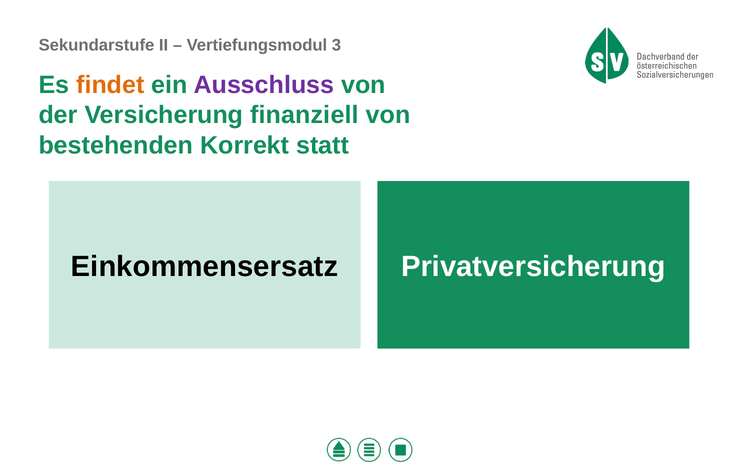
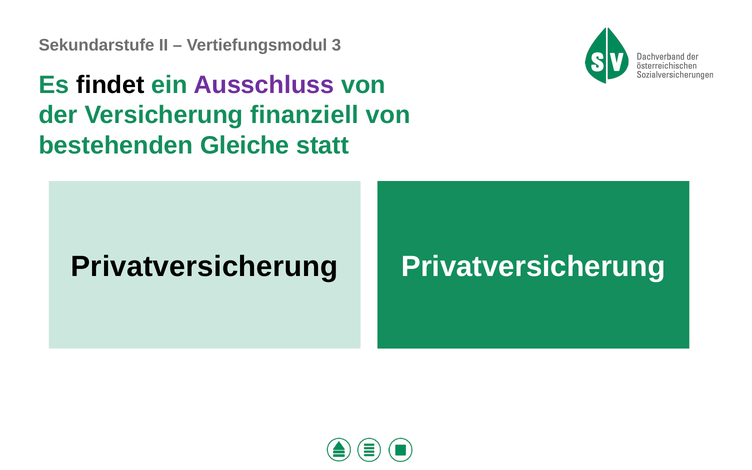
findet colour: orange -> black
Korrekt: Korrekt -> Gleiche
Einkommensersatz at (205, 267): Einkommensersatz -> Privatversicherung
